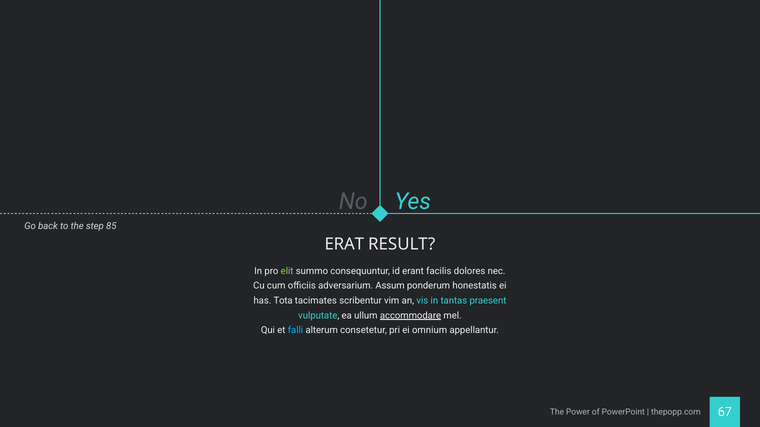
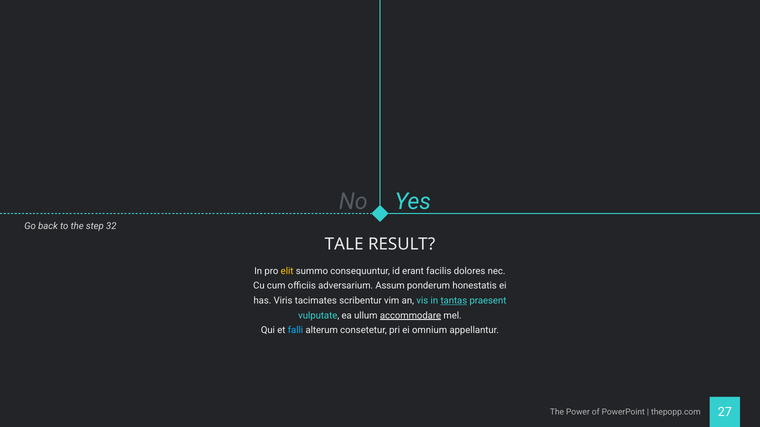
85: 85 -> 32
ERAT: ERAT -> TALE
elit colour: light green -> yellow
Tota: Tota -> Viris
tantas underline: none -> present
67: 67 -> 27
